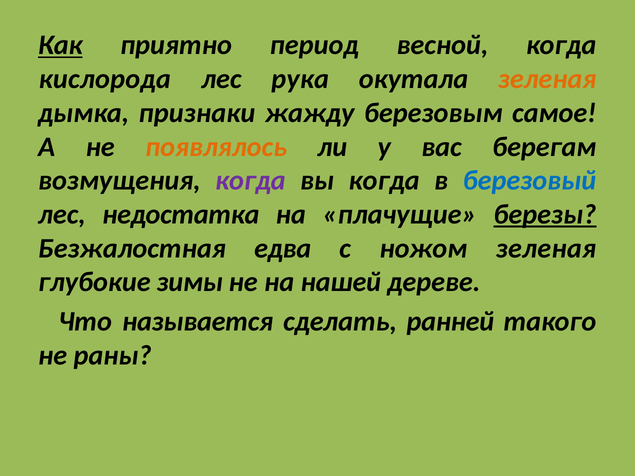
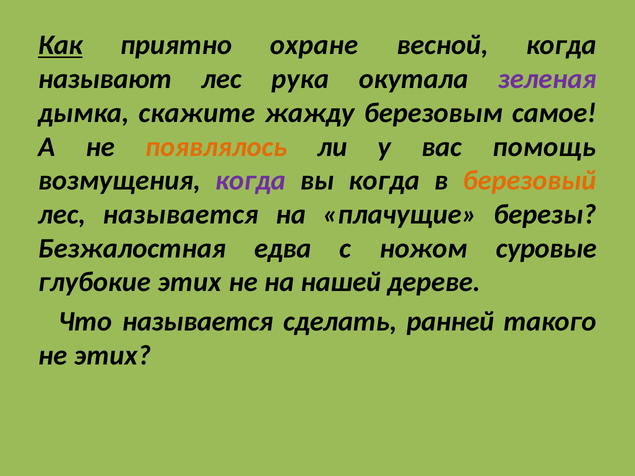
период: период -> охране
кислорода: кислорода -> называют
зеленая at (547, 79) colour: orange -> purple
признаки: признаки -> скажите
берегам: берегам -> помощь
березовый colour: blue -> orange
лес недостатка: недостатка -> называется
березы underline: present -> none
ножом зеленая: зеленая -> суровые
глубокие зимы: зимы -> этих
не раны: раны -> этих
